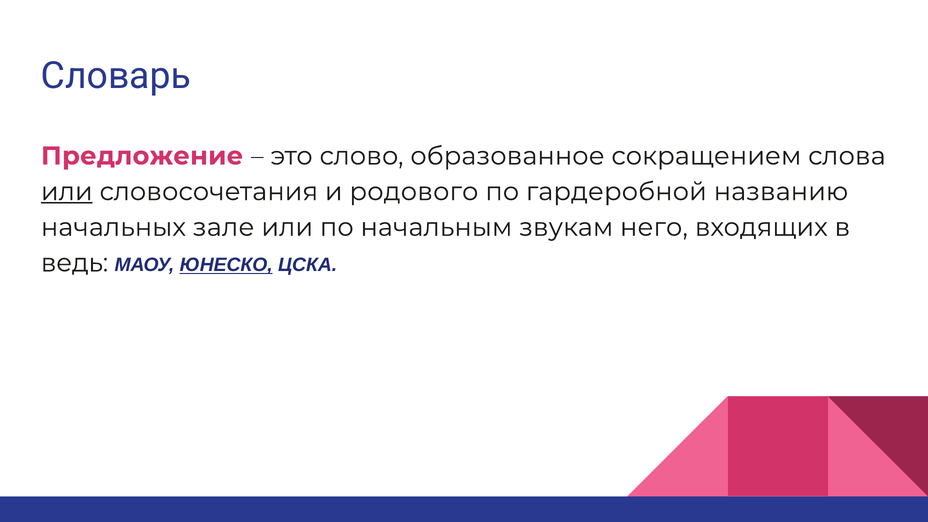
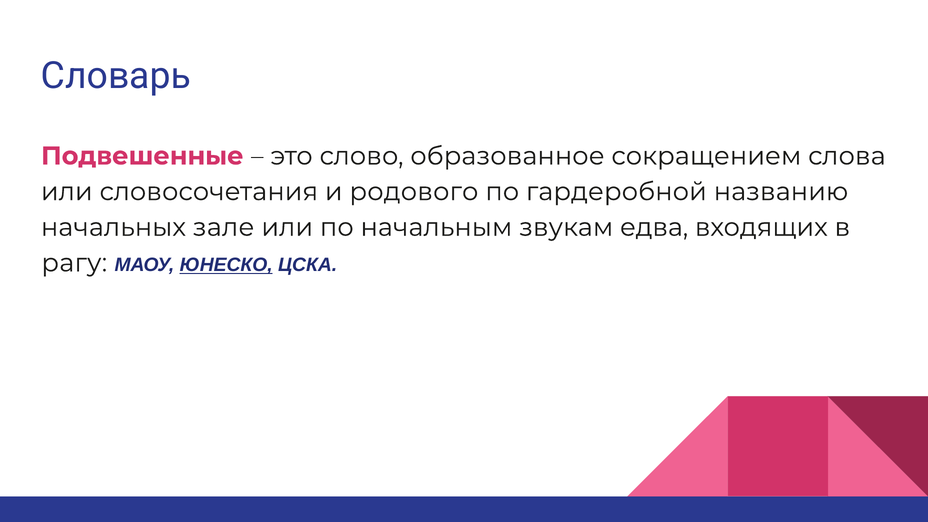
Предложение: Предложение -> Подвешенные
или at (67, 192) underline: present -> none
него: него -> едва
ведь: ведь -> рагу
